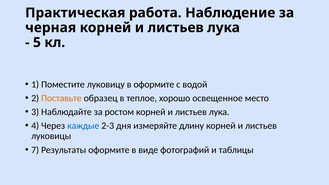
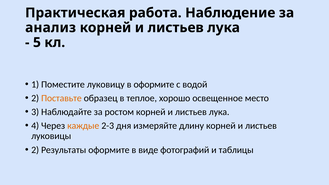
черная: черная -> анализ
каждые colour: blue -> orange
7 at (35, 150): 7 -> 2
